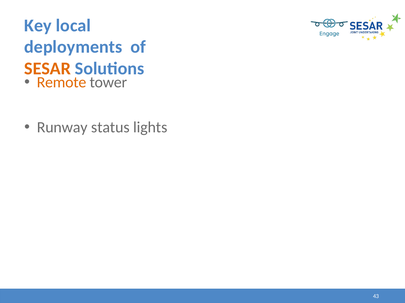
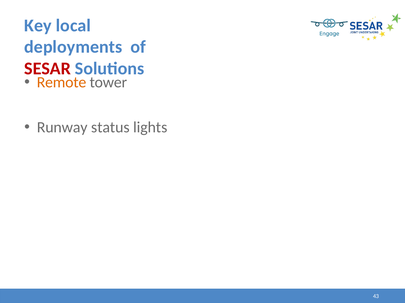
SESAR colour: orange -> red
